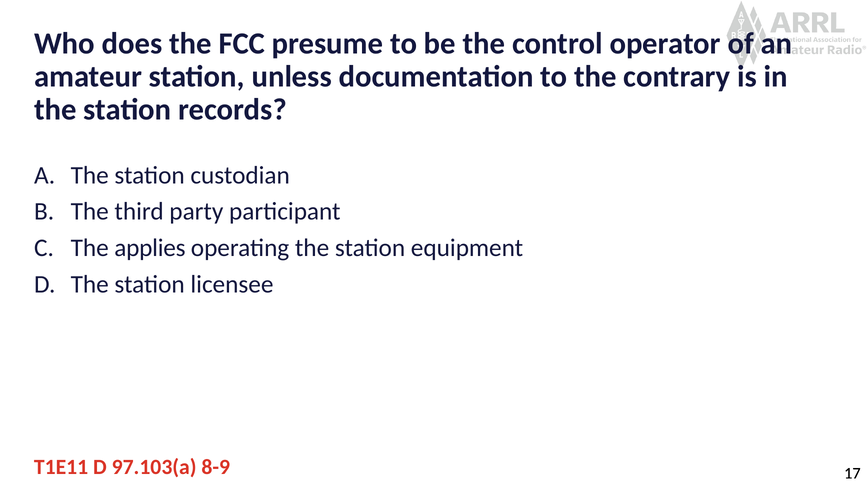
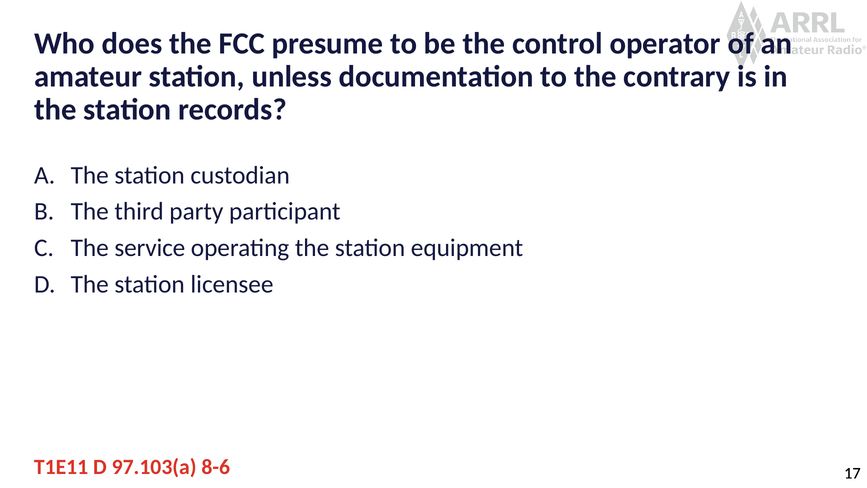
applies: applies -> service
8-9: 8-9 -> 8-6
